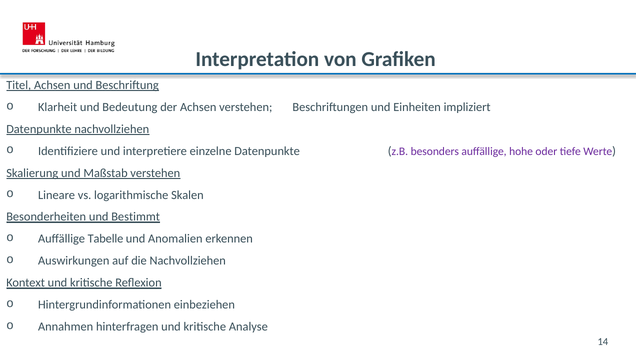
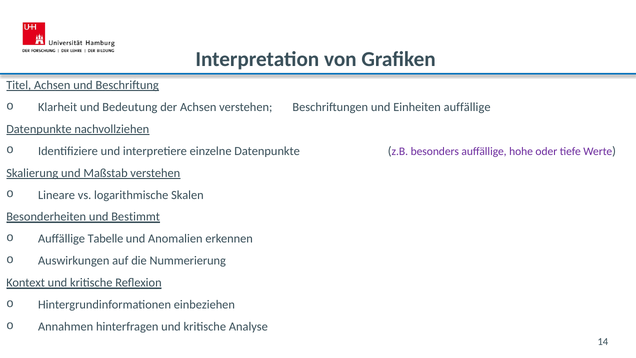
Einheiten impliziert: impliziert -> auffällige
die Nachvollziehen: Nachvollziehen -> Nummerierung
